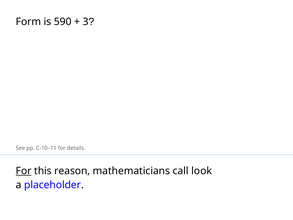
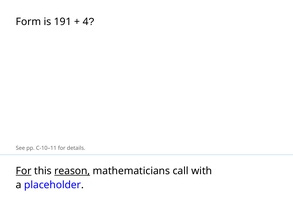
590: 590 -> 191
3: 3 -> 4
reason underline: none -> present
look: look -> with
